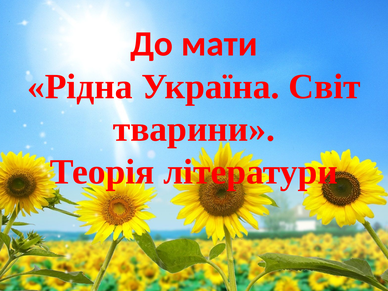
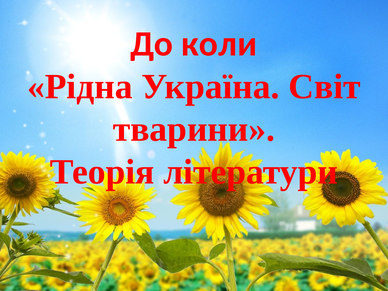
мати: мати -> коли
